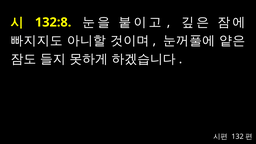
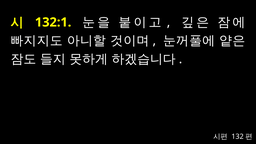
132:8: 132:8 -> 132:1
